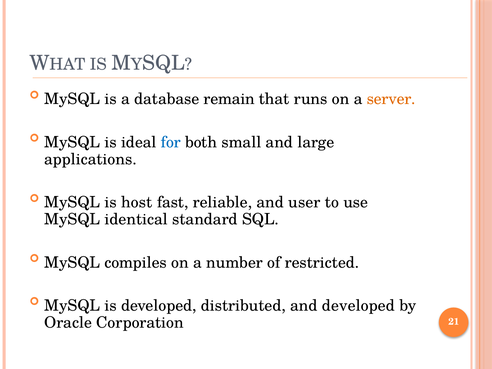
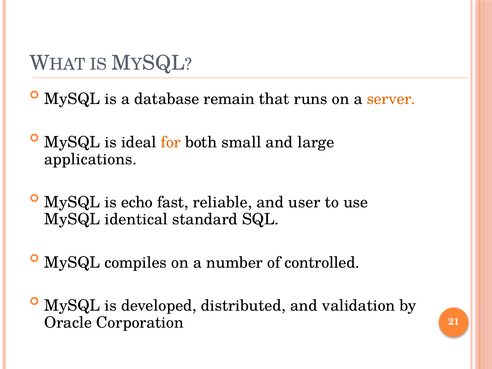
for colour: blue -> orange
host: host -> echo
restricted: restricted -> controlled
and developed: developed -> validation
